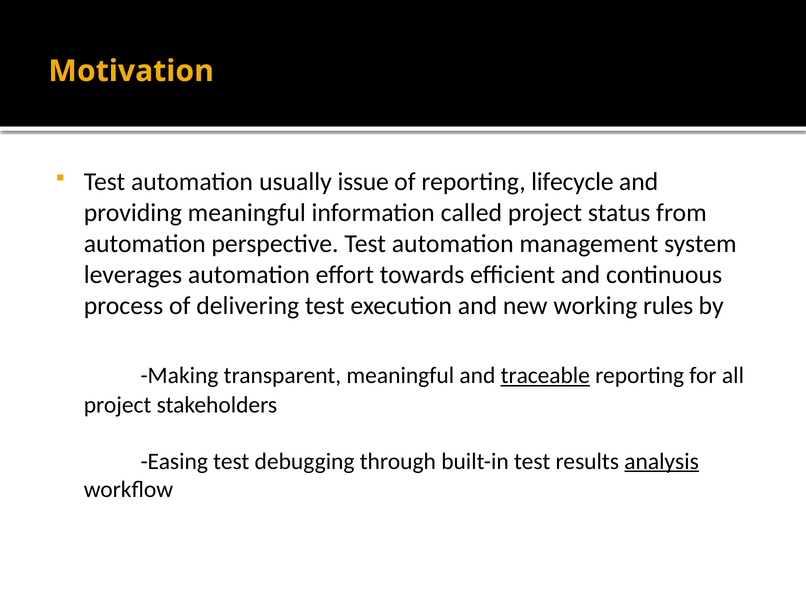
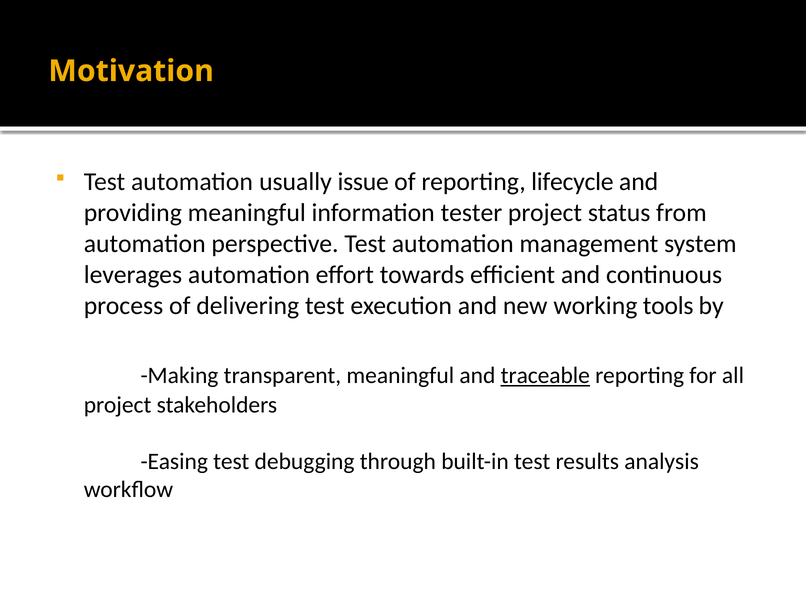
called: called -> tester
rules: rules -> tools
analysis underline: present -> none
